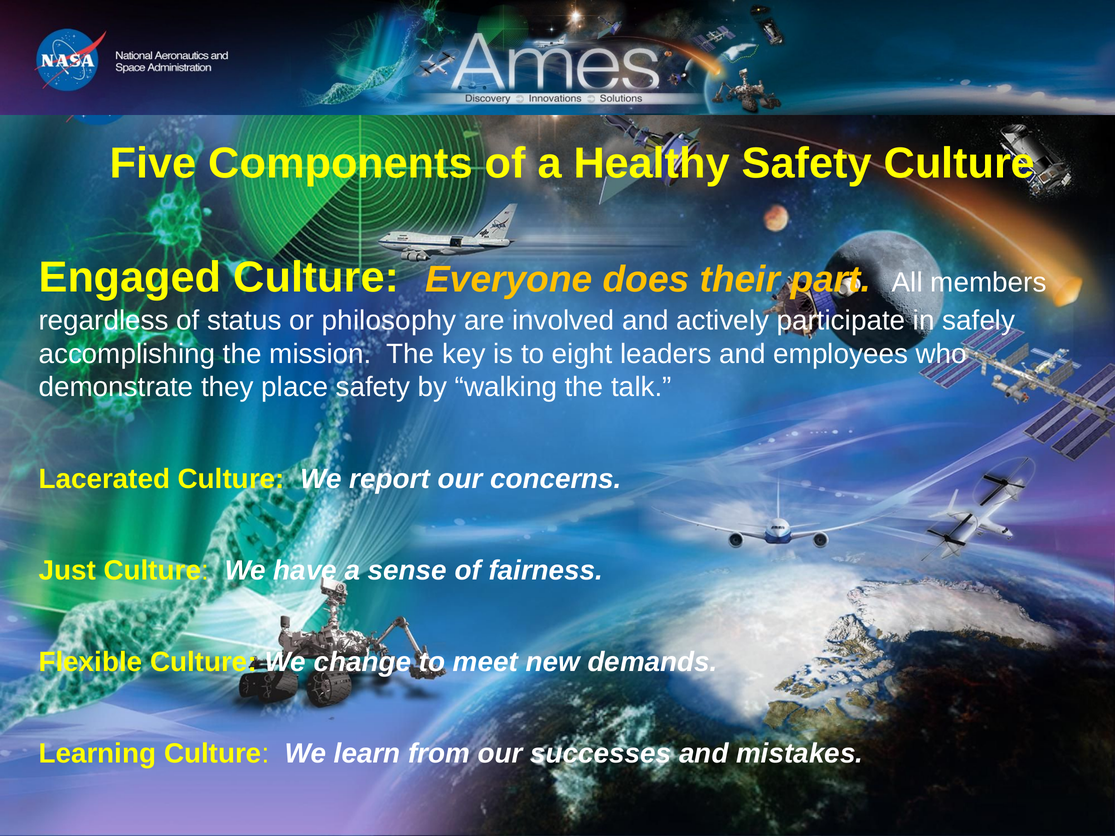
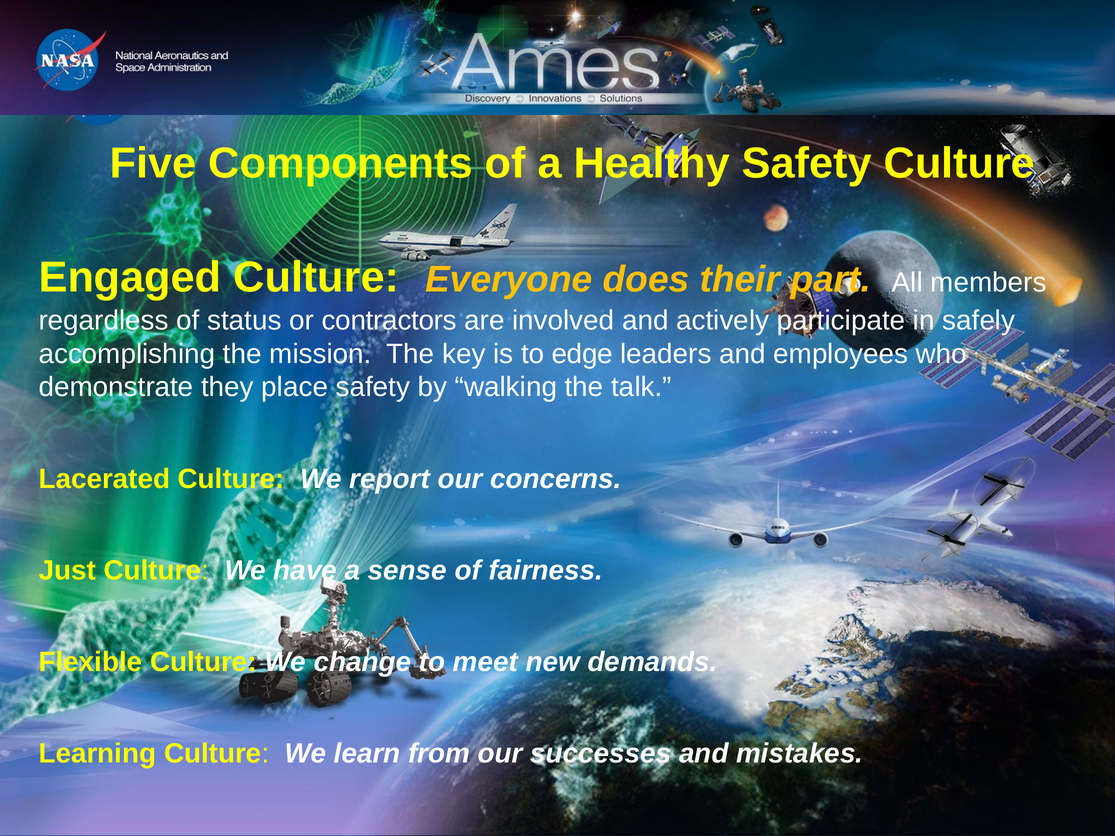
philosophy: philosophy -> contractors
eight: eight -> edge
